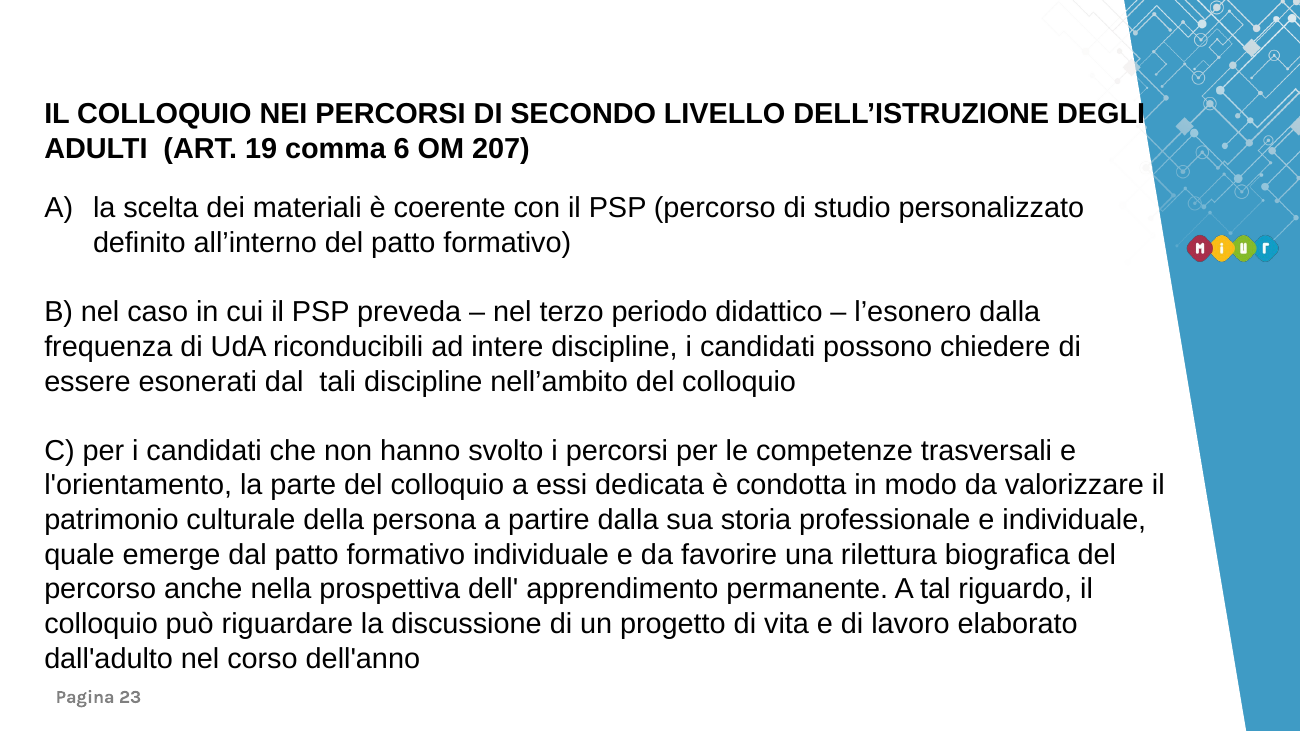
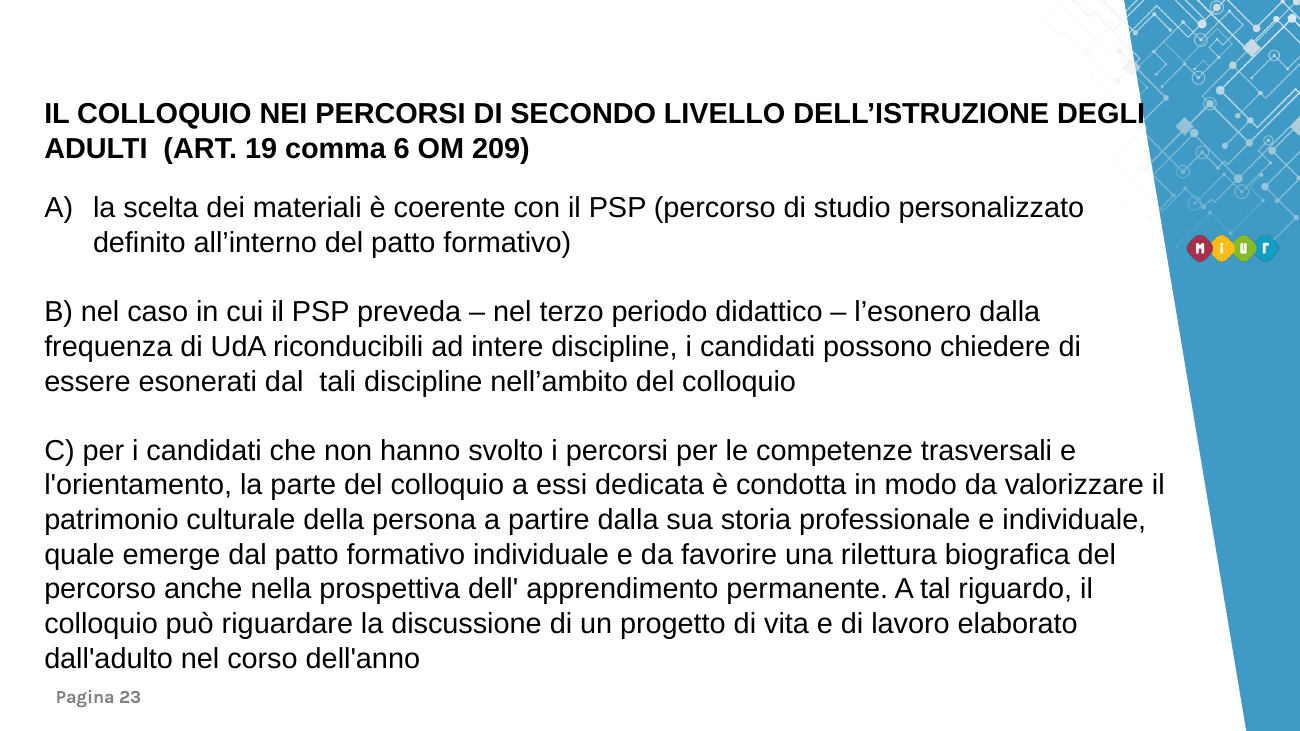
207: 207 -> 209
